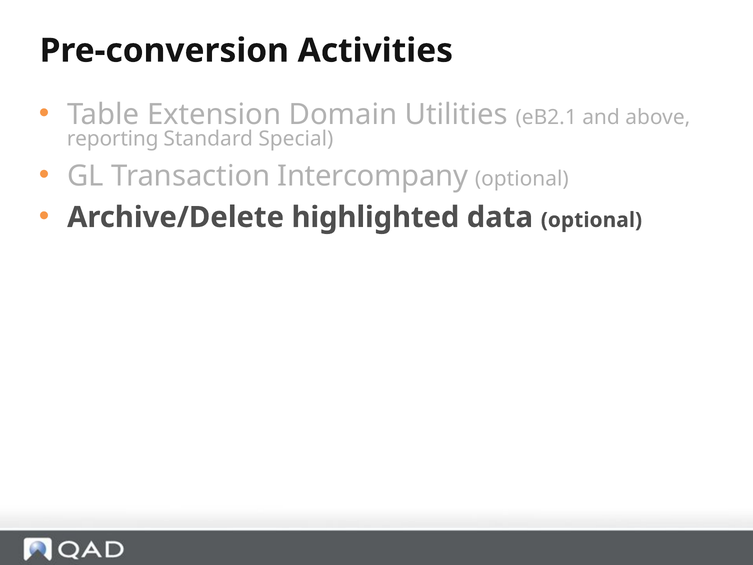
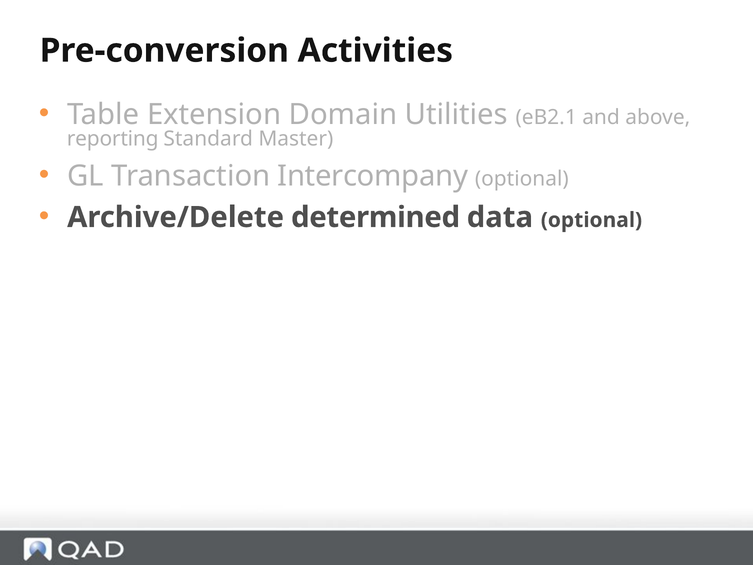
Special: Special -> Master
highlighted: highlighted -> determined
